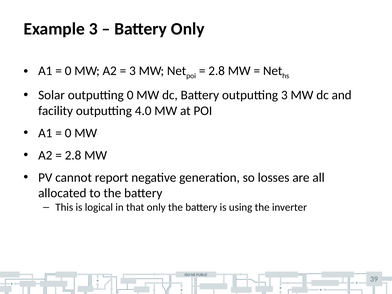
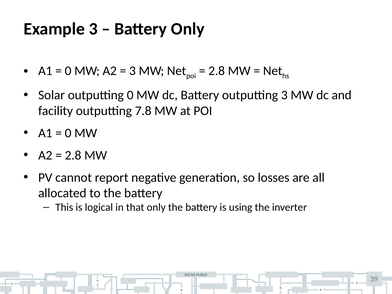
4.0: 4.0 -> 7.8
